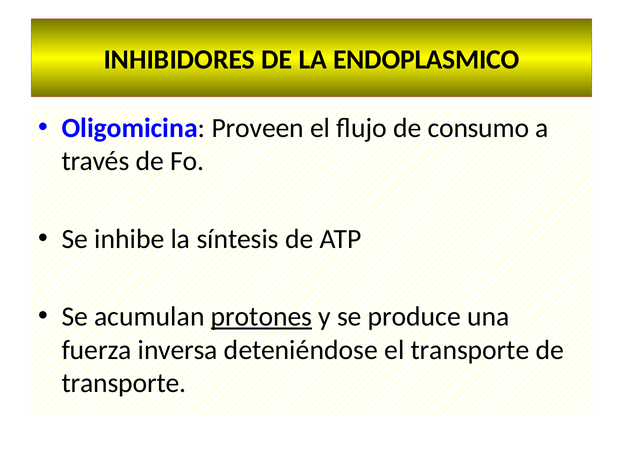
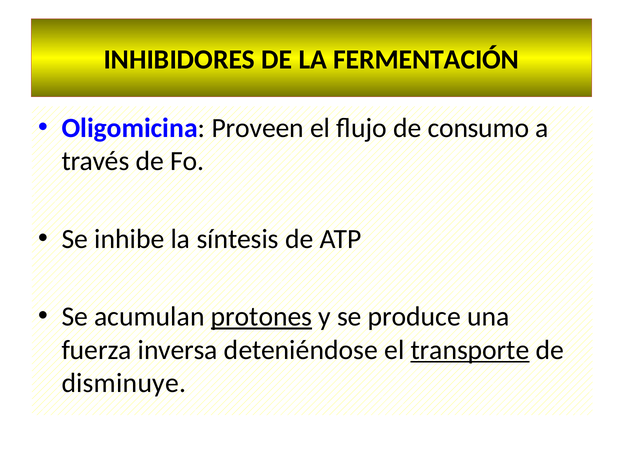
ENDOPLASMICO: ENDOPLASMICO -> FERMENTACIÓN
transporte at (470, 349) underline: none -> present
transporte at (124, 383): transporte -> disminuye
